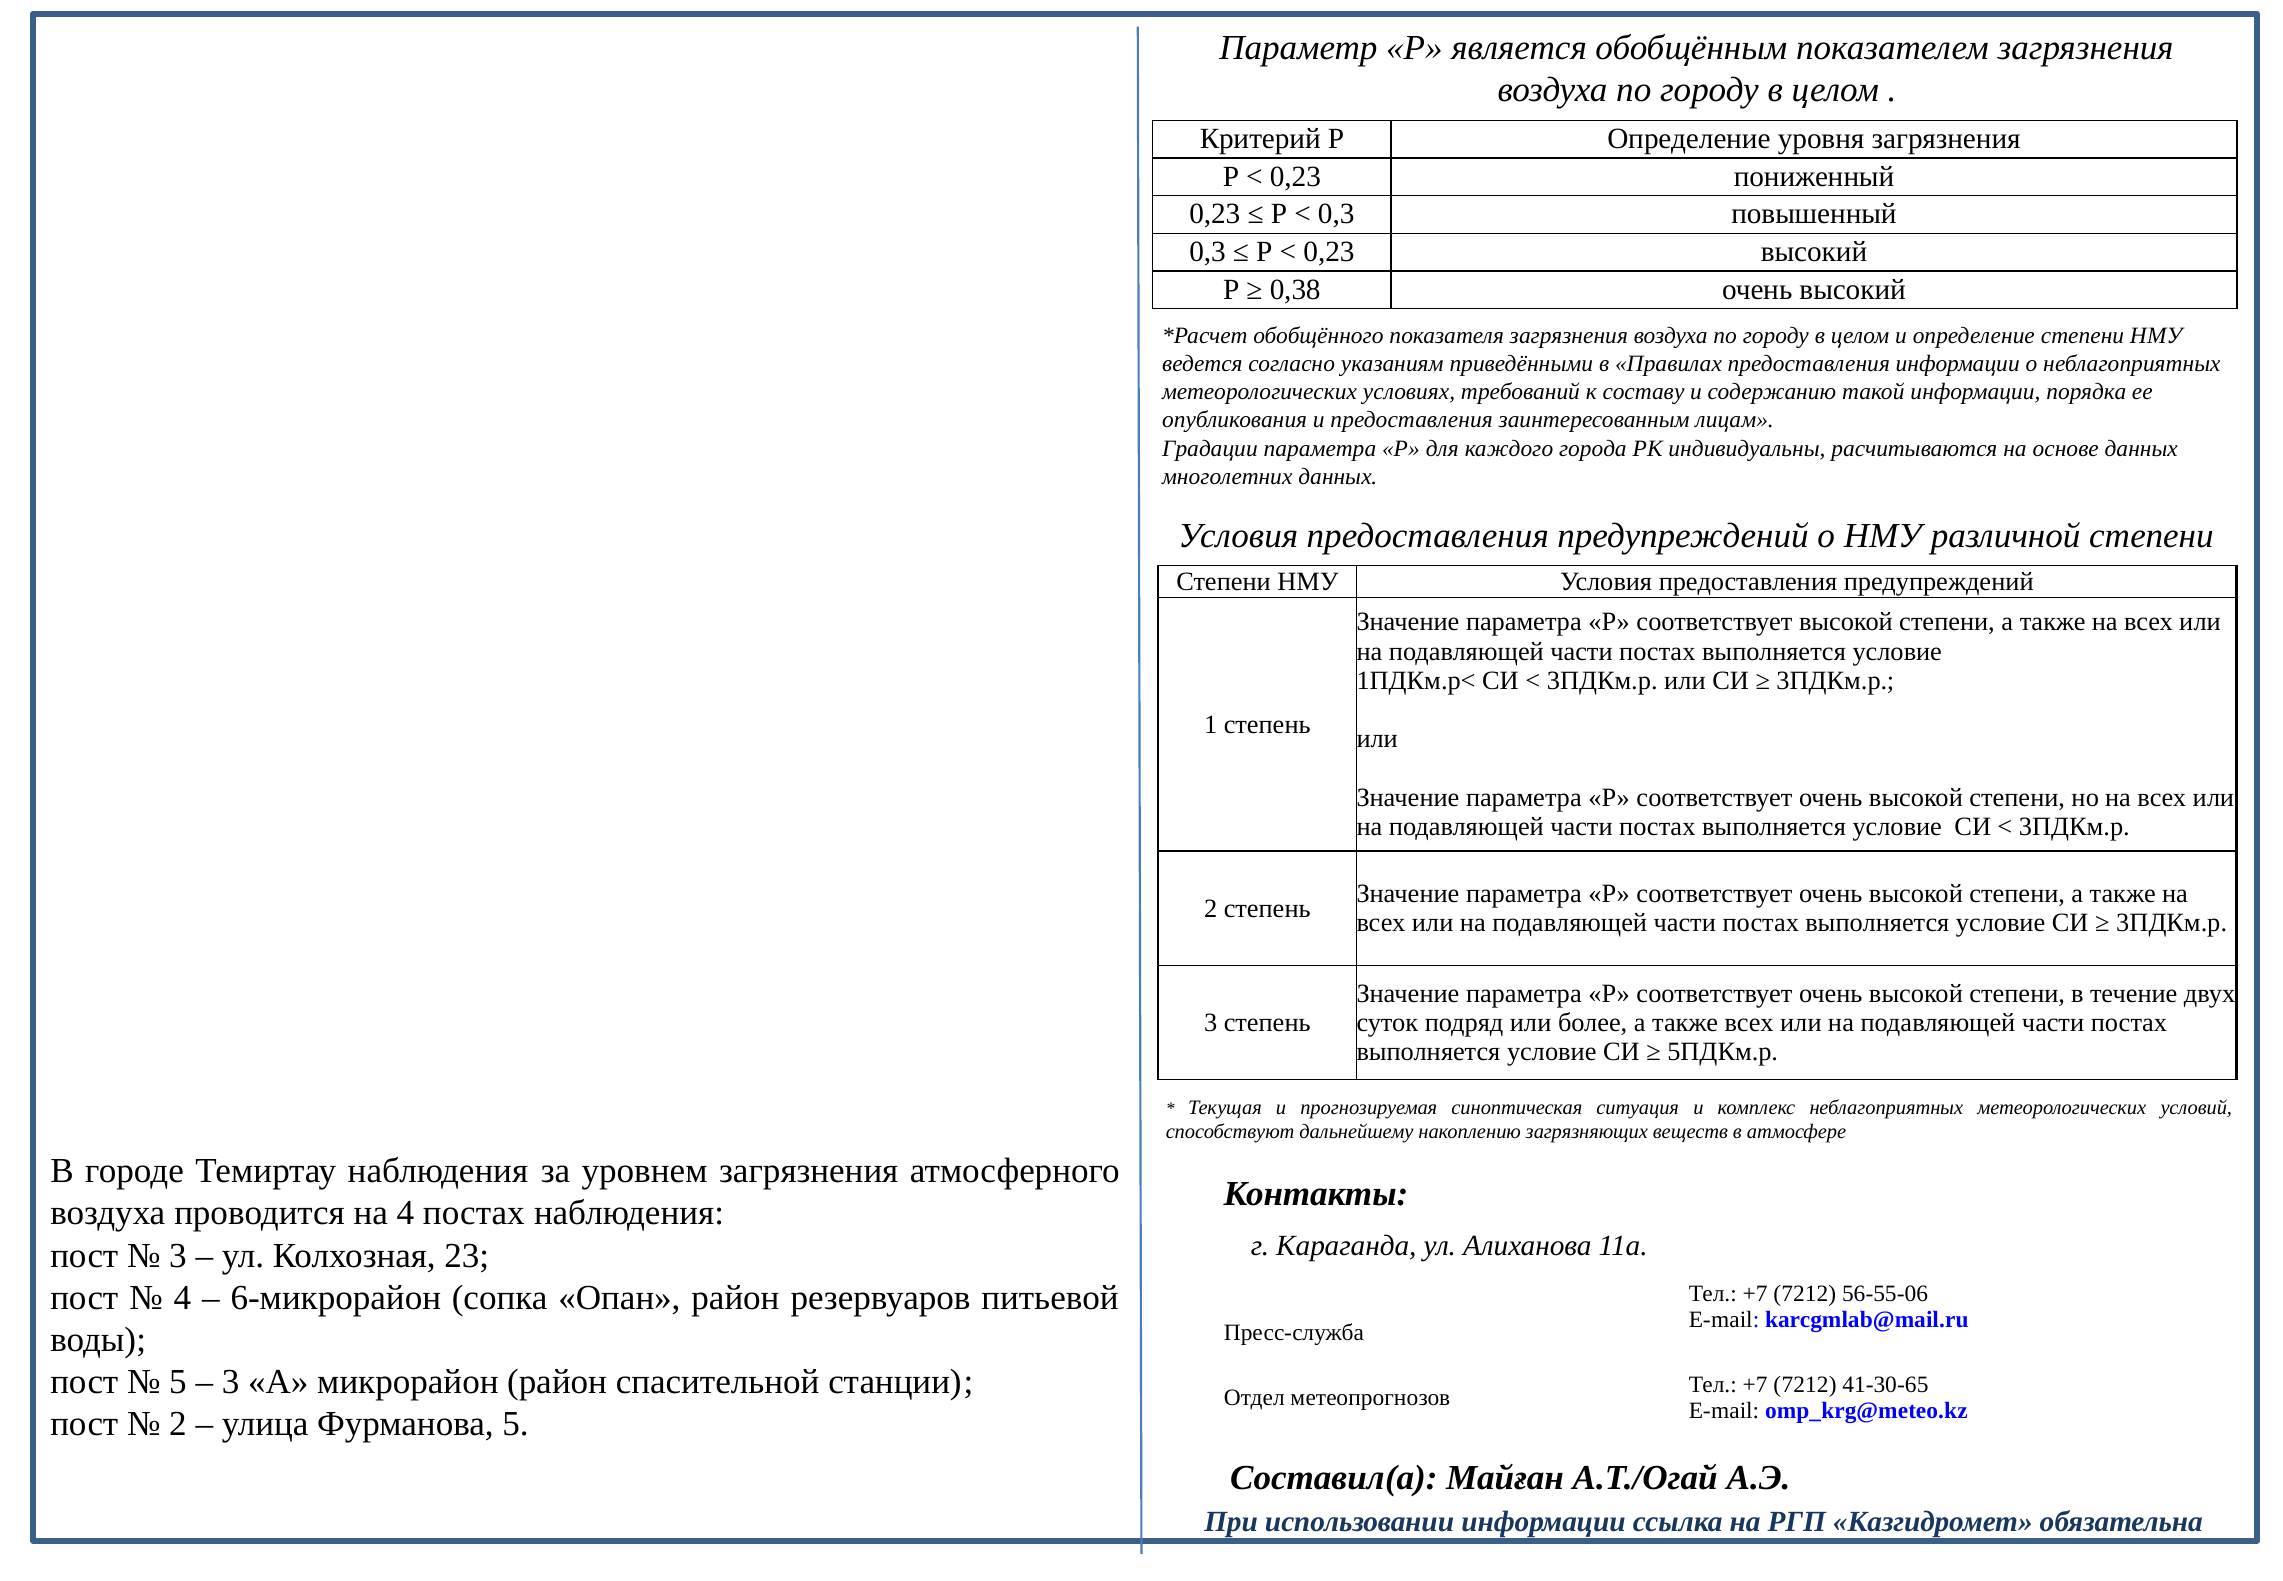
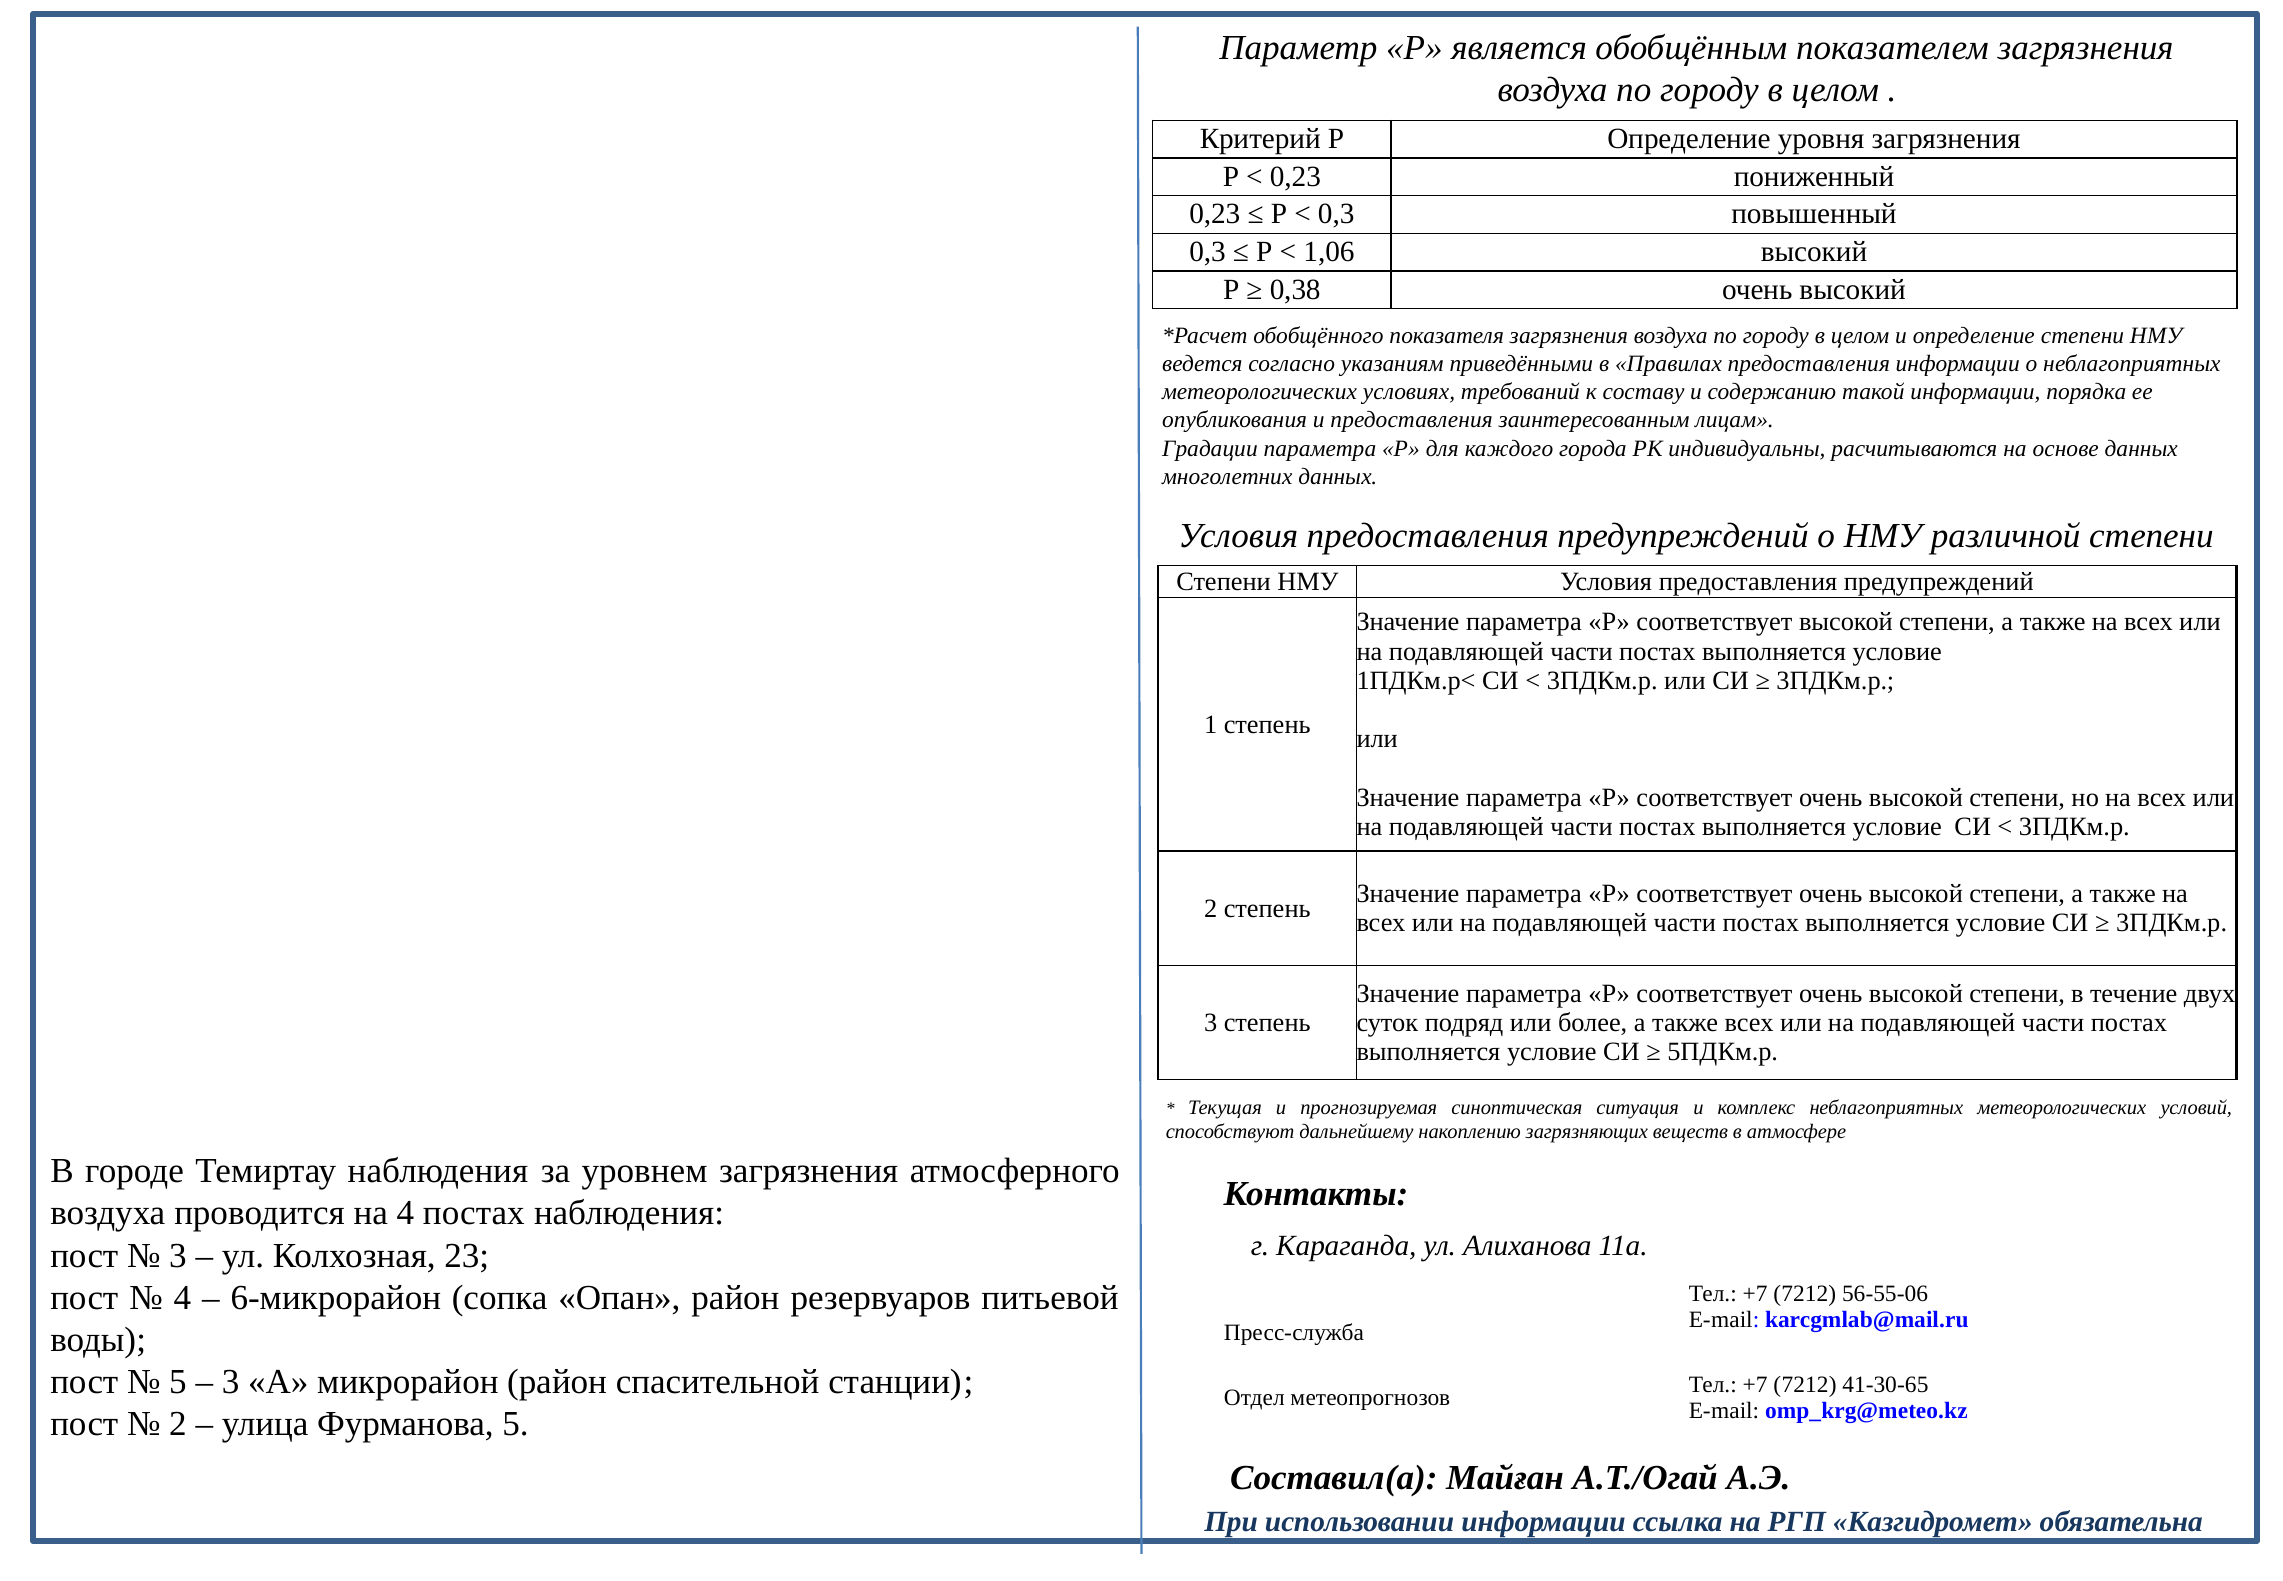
0,23 at (1329, 252): 0,23 -> 1,06
